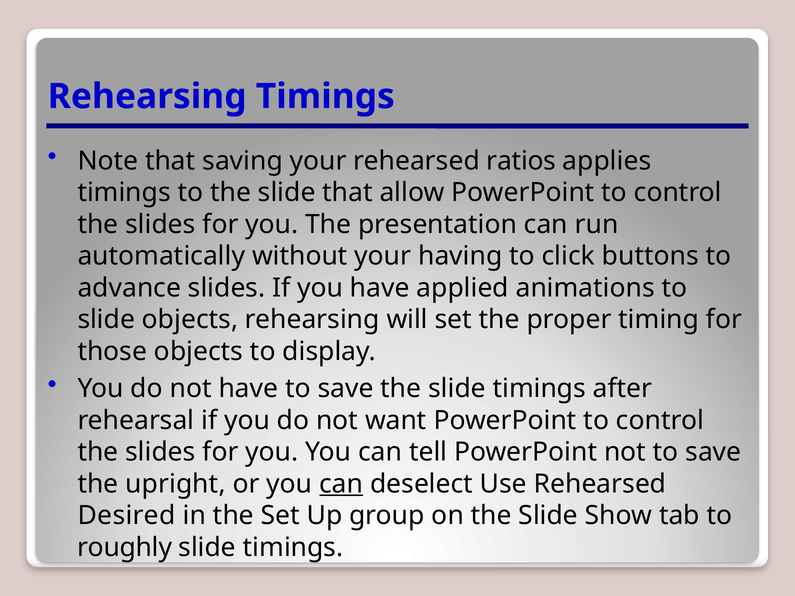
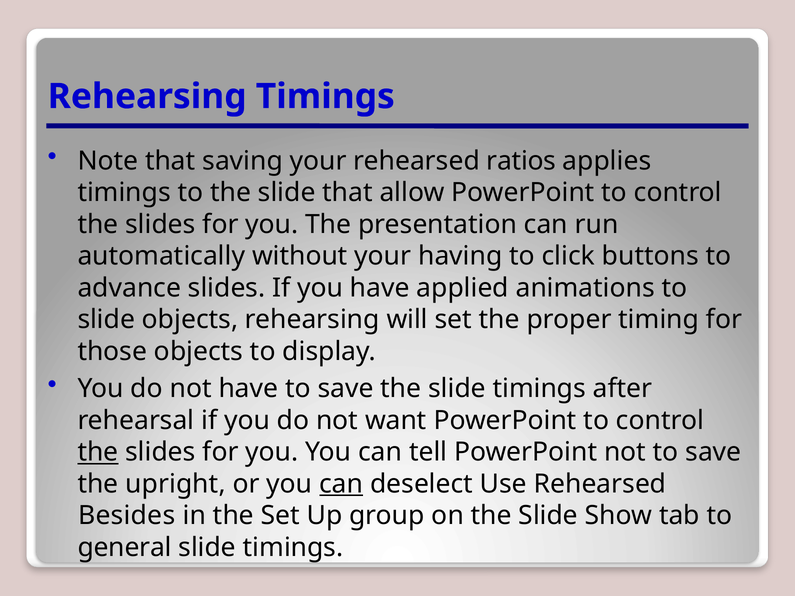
the at (98, 452) underline: none -> present
Desired: Desired -> Besides
roughly: roughly -> general
